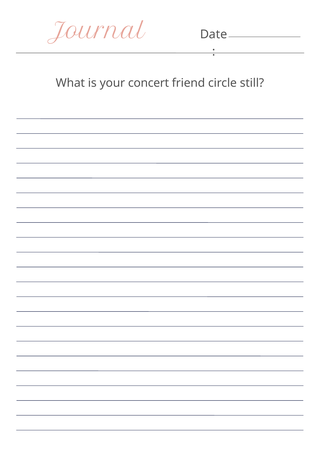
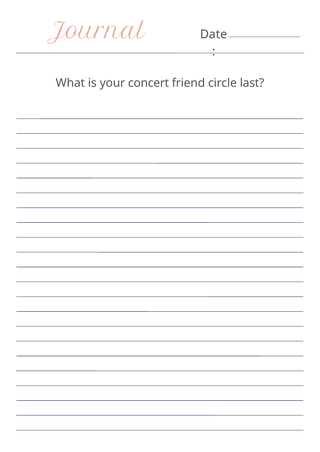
still: still -> last
